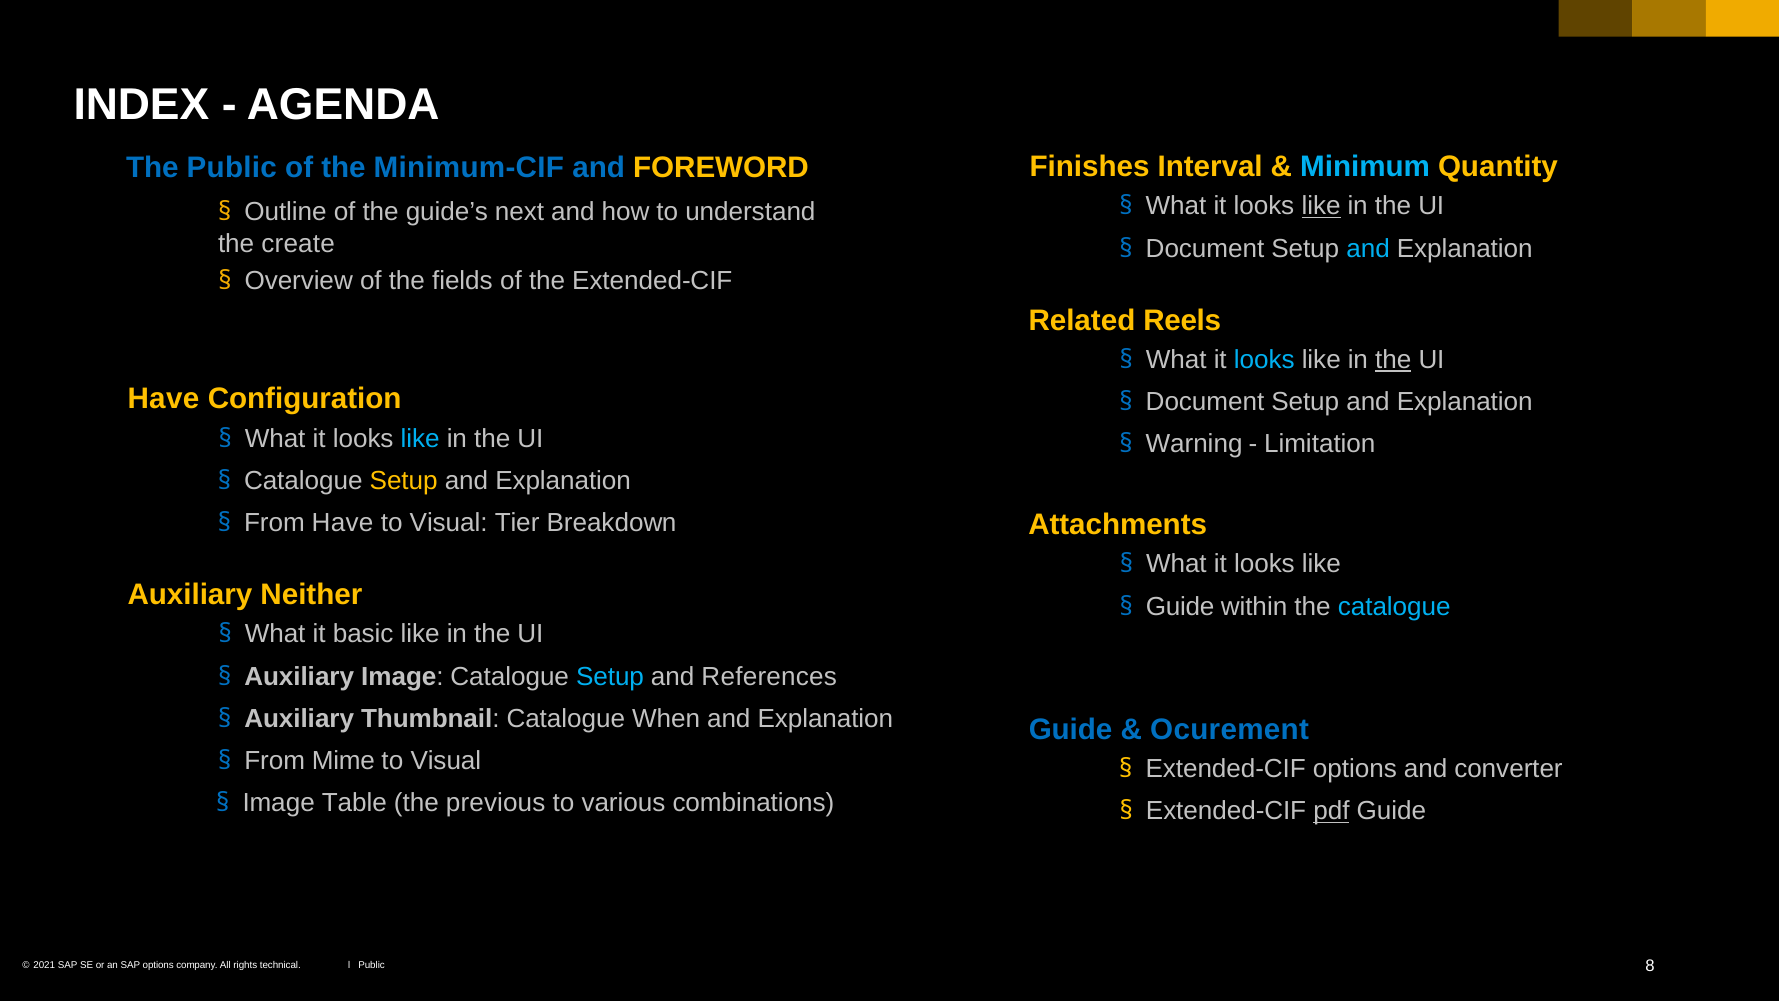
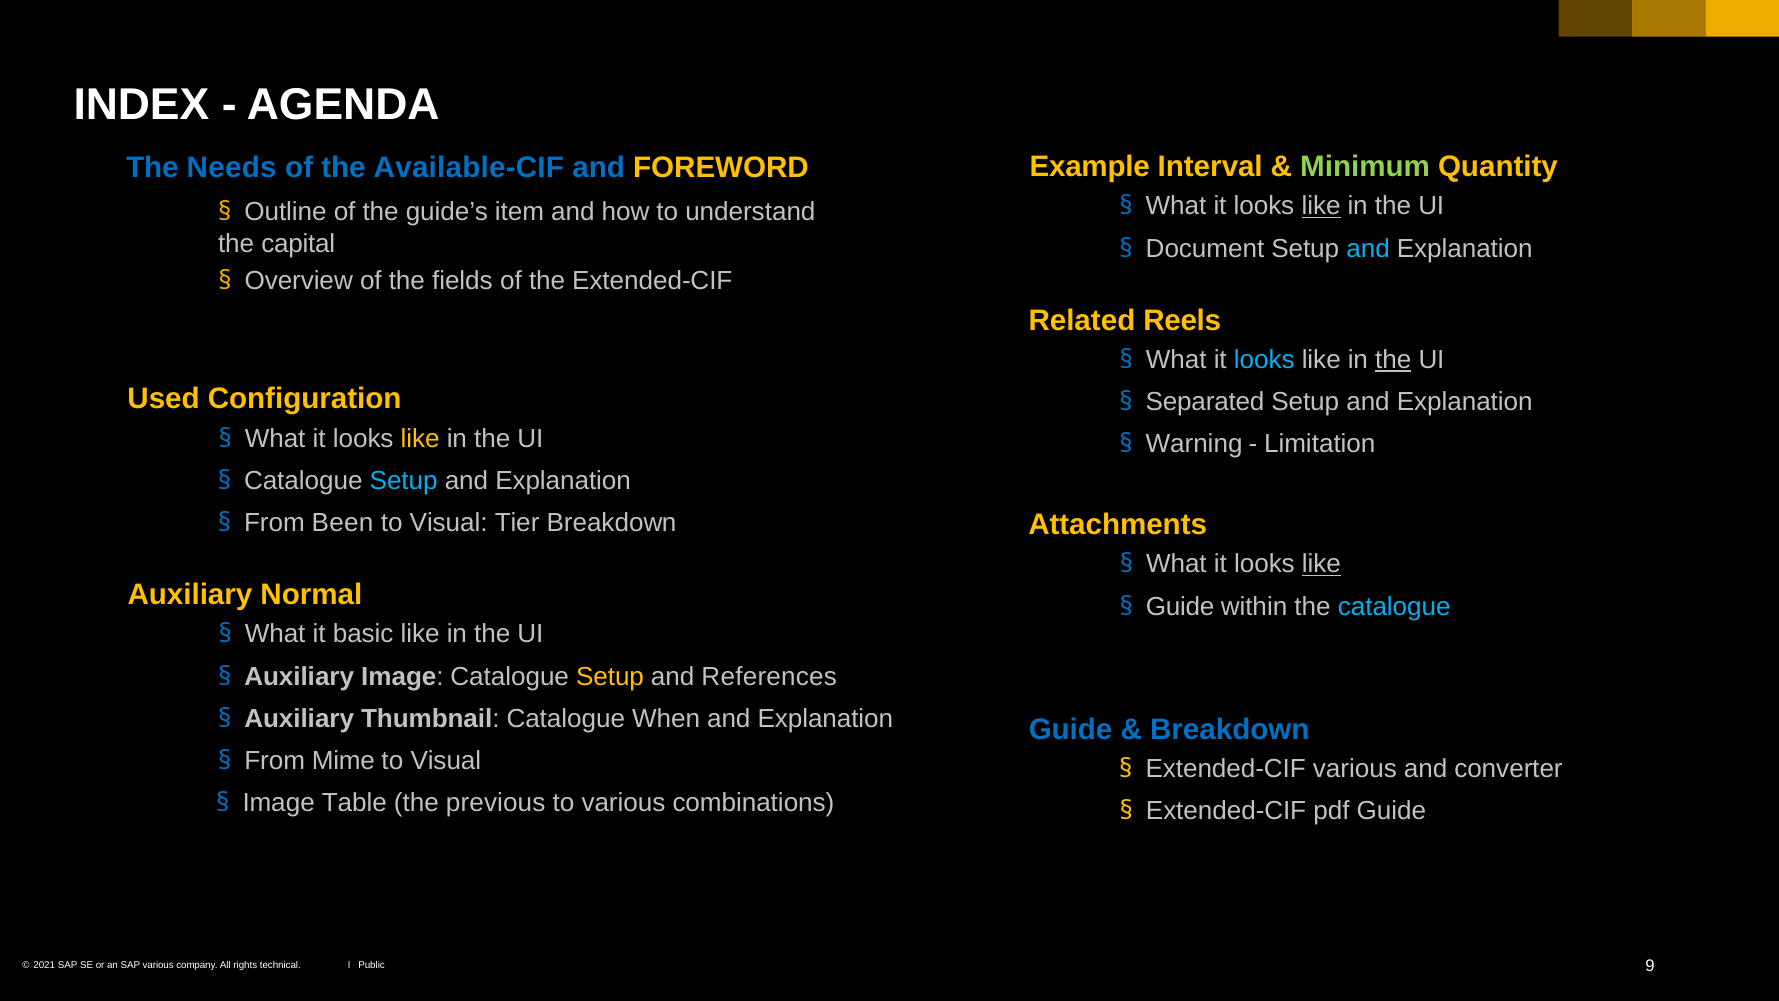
Finishes: Finishes -> Example
Minimum colour: light blue -> light green
The Public: Public -> Needs
Minimum-CIF: Minimum-CIF -> Available-CIF
next: next -> item
create: create -> capital
Have at (163, 399): Have -> Used
Document at (1205, 402): Document -> Separated
like at (420, 438) colour: light blue -> yellow
Setup at (404, 480) colour: yellow -> light blue
Have at (343, 523): Have -> Been
like at (1321, 564) underline: none -> present
Neither: Neither -> Normal
Setup at (610, 676) colour: light blue -> yellow
Ocurement at (1230, 730): Ocurement -> Breakdown
Extended-CIF options: options -> various
pdf underline: present -> none
SAP options: options -> various
8: 8 -> 9
